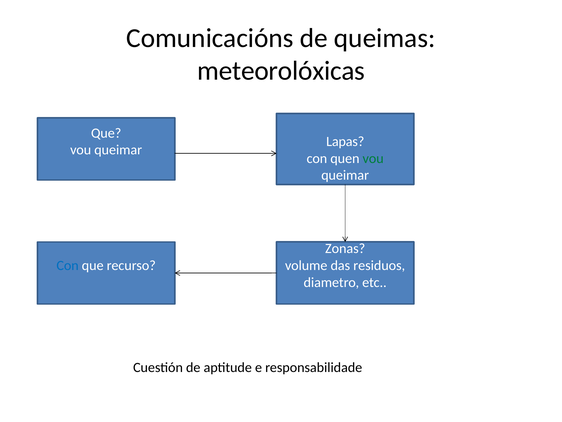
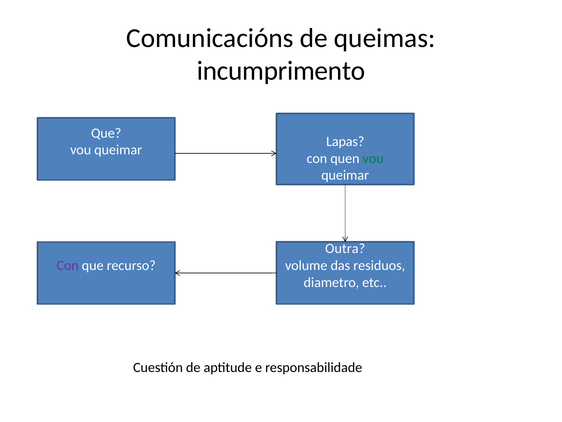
meteorolóxicas: meteorolóxicas -> incumprimento
Zonas: Zonas -> Outra
Con at (68, 265) colour: blue -> purple
